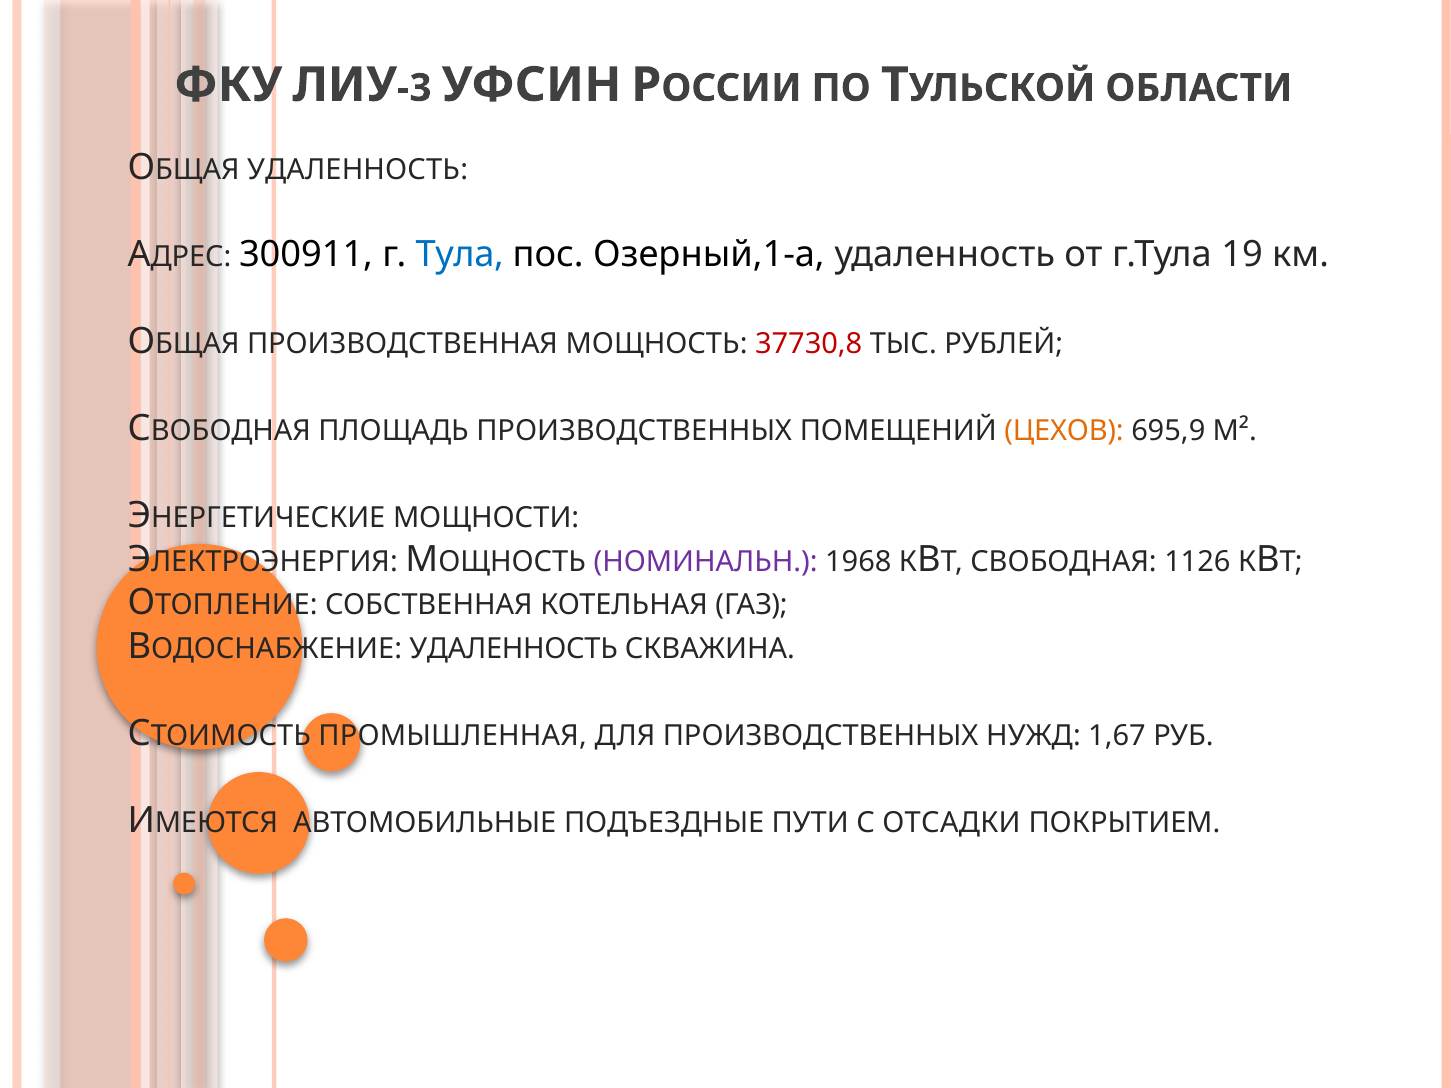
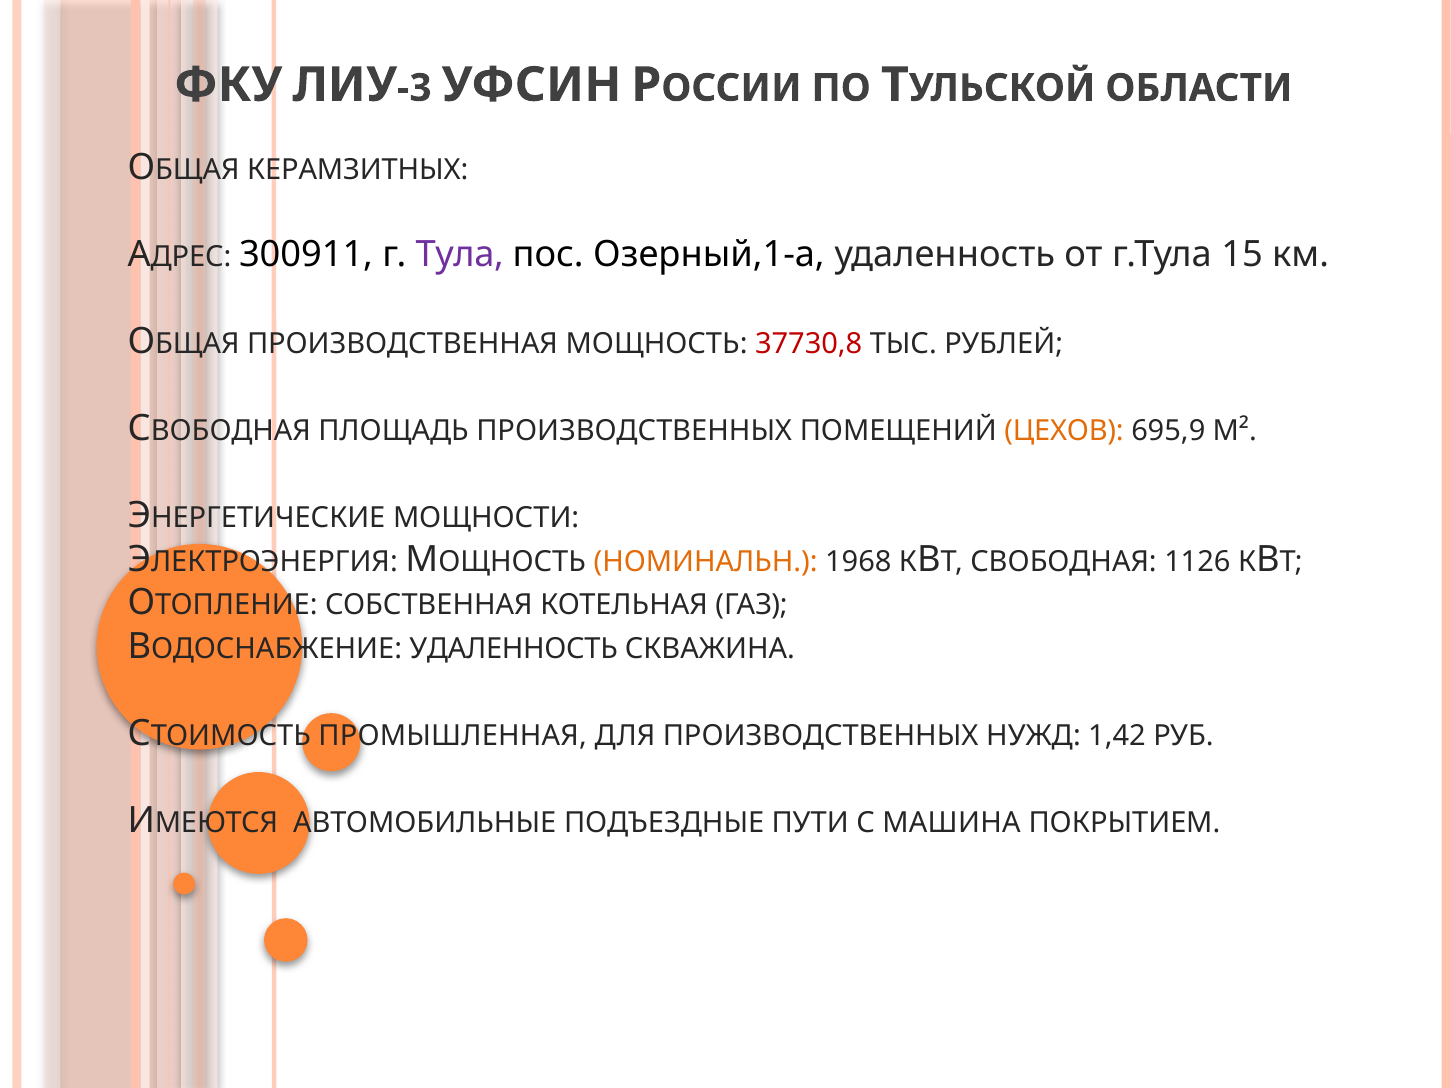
УДАЛЕННОСТЬ at (358, 170): УДАЛЕННОСТЬ -> КЕРАМЗИТНЫХ
Тула colour: blue -> purple
19: 19 -> 15
НОМИНАЛЬН colour: purple -> orange
1,67: 1,67 -> 1,42
ОТСАДКИ: ОТСАДКИ -> МАШИНА
